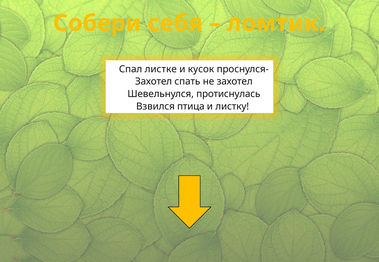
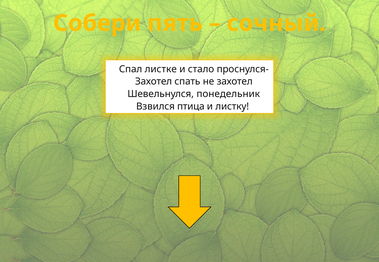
себя: себя -> пять
ломтик: ломтик -> сочный
кусок: кусок -> стало
протиснулась: протиснулась -> понедельник
